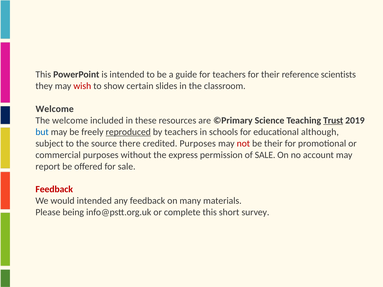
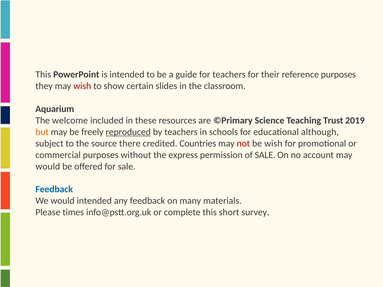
reference scientists: scientists -> purposes
Welcome at (55, 109): Welcome -> Aquarium
Trust underline: present -> none
but colour: blue -> orange
credited Purposes: Purposes -> Countries
be their: their -> wish
report at (48, 167): report -> would
Feedback at (54, 190) colour: red -> blue
being: being -> times
